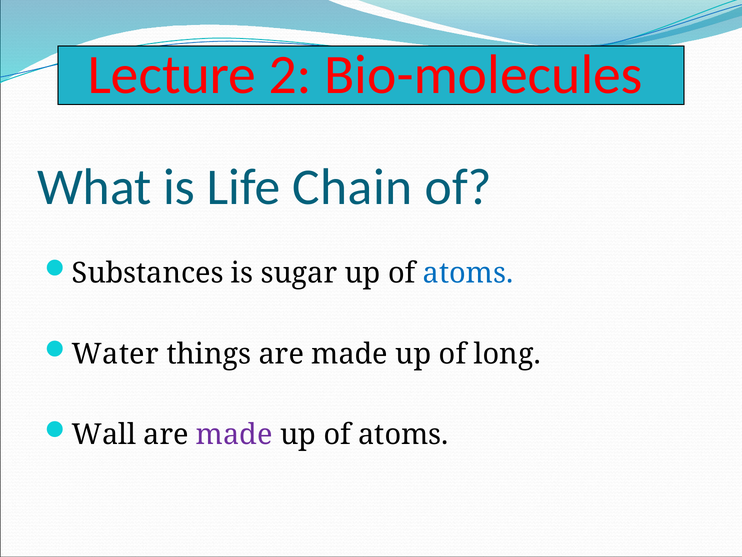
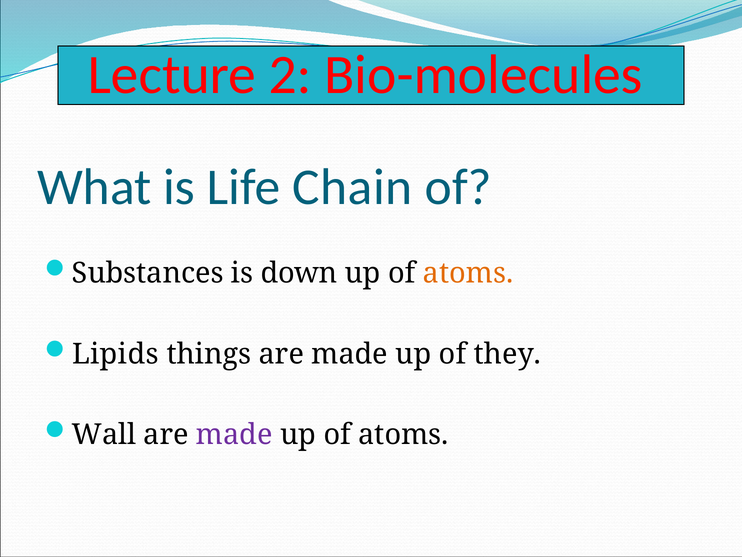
sugar: sugar -> down
atoms at (468, 273) colour: blue -> orange
Water: Water -> Lipids
long: long -> they
